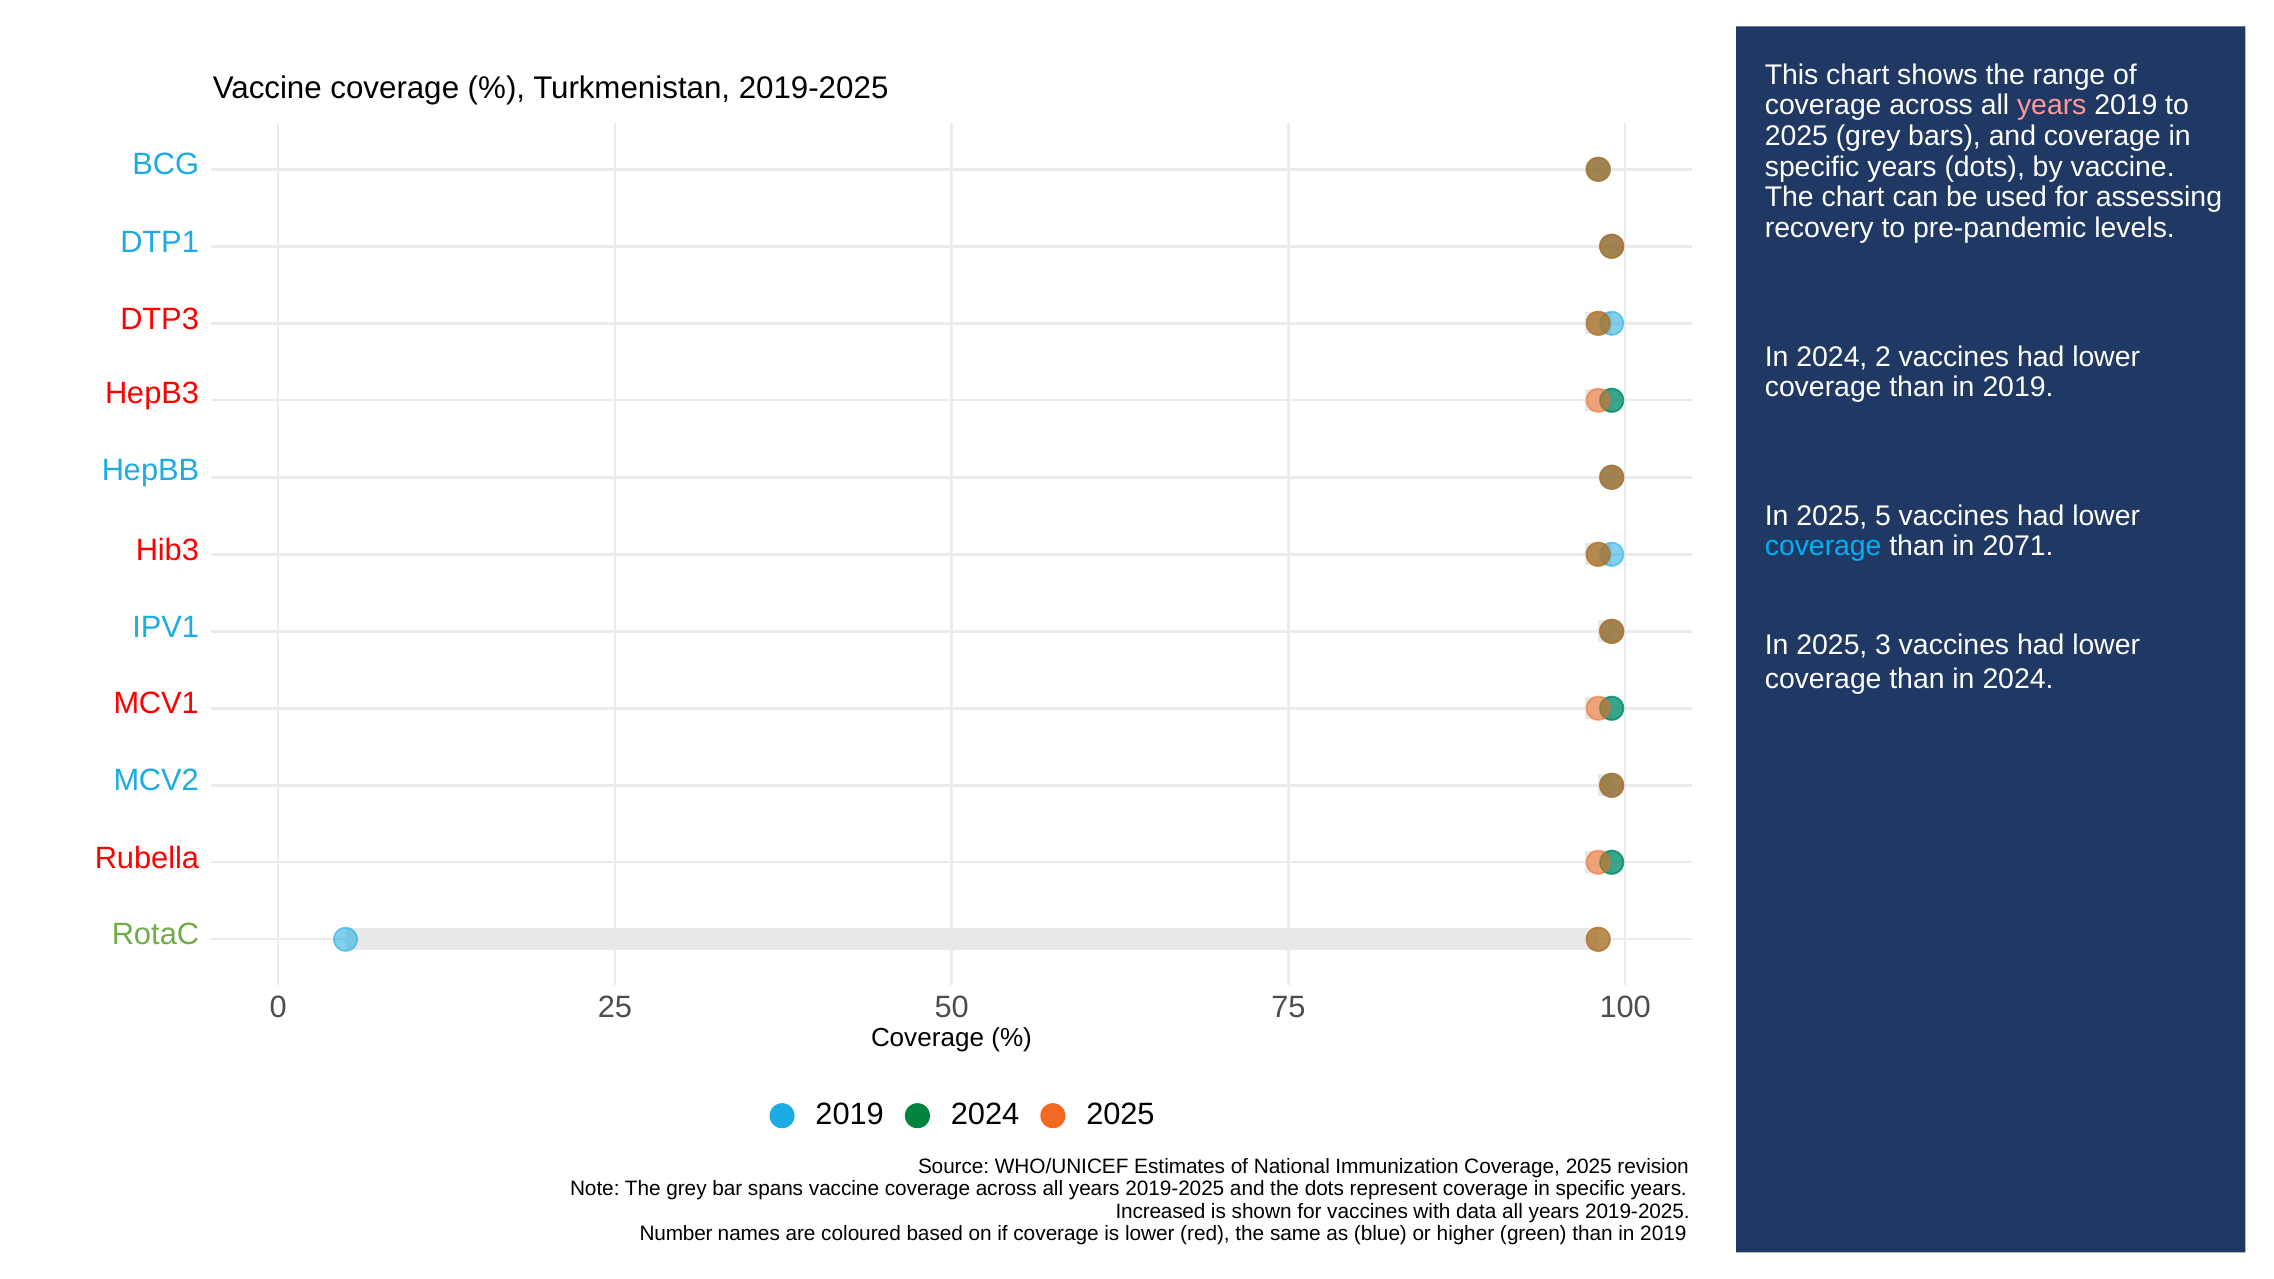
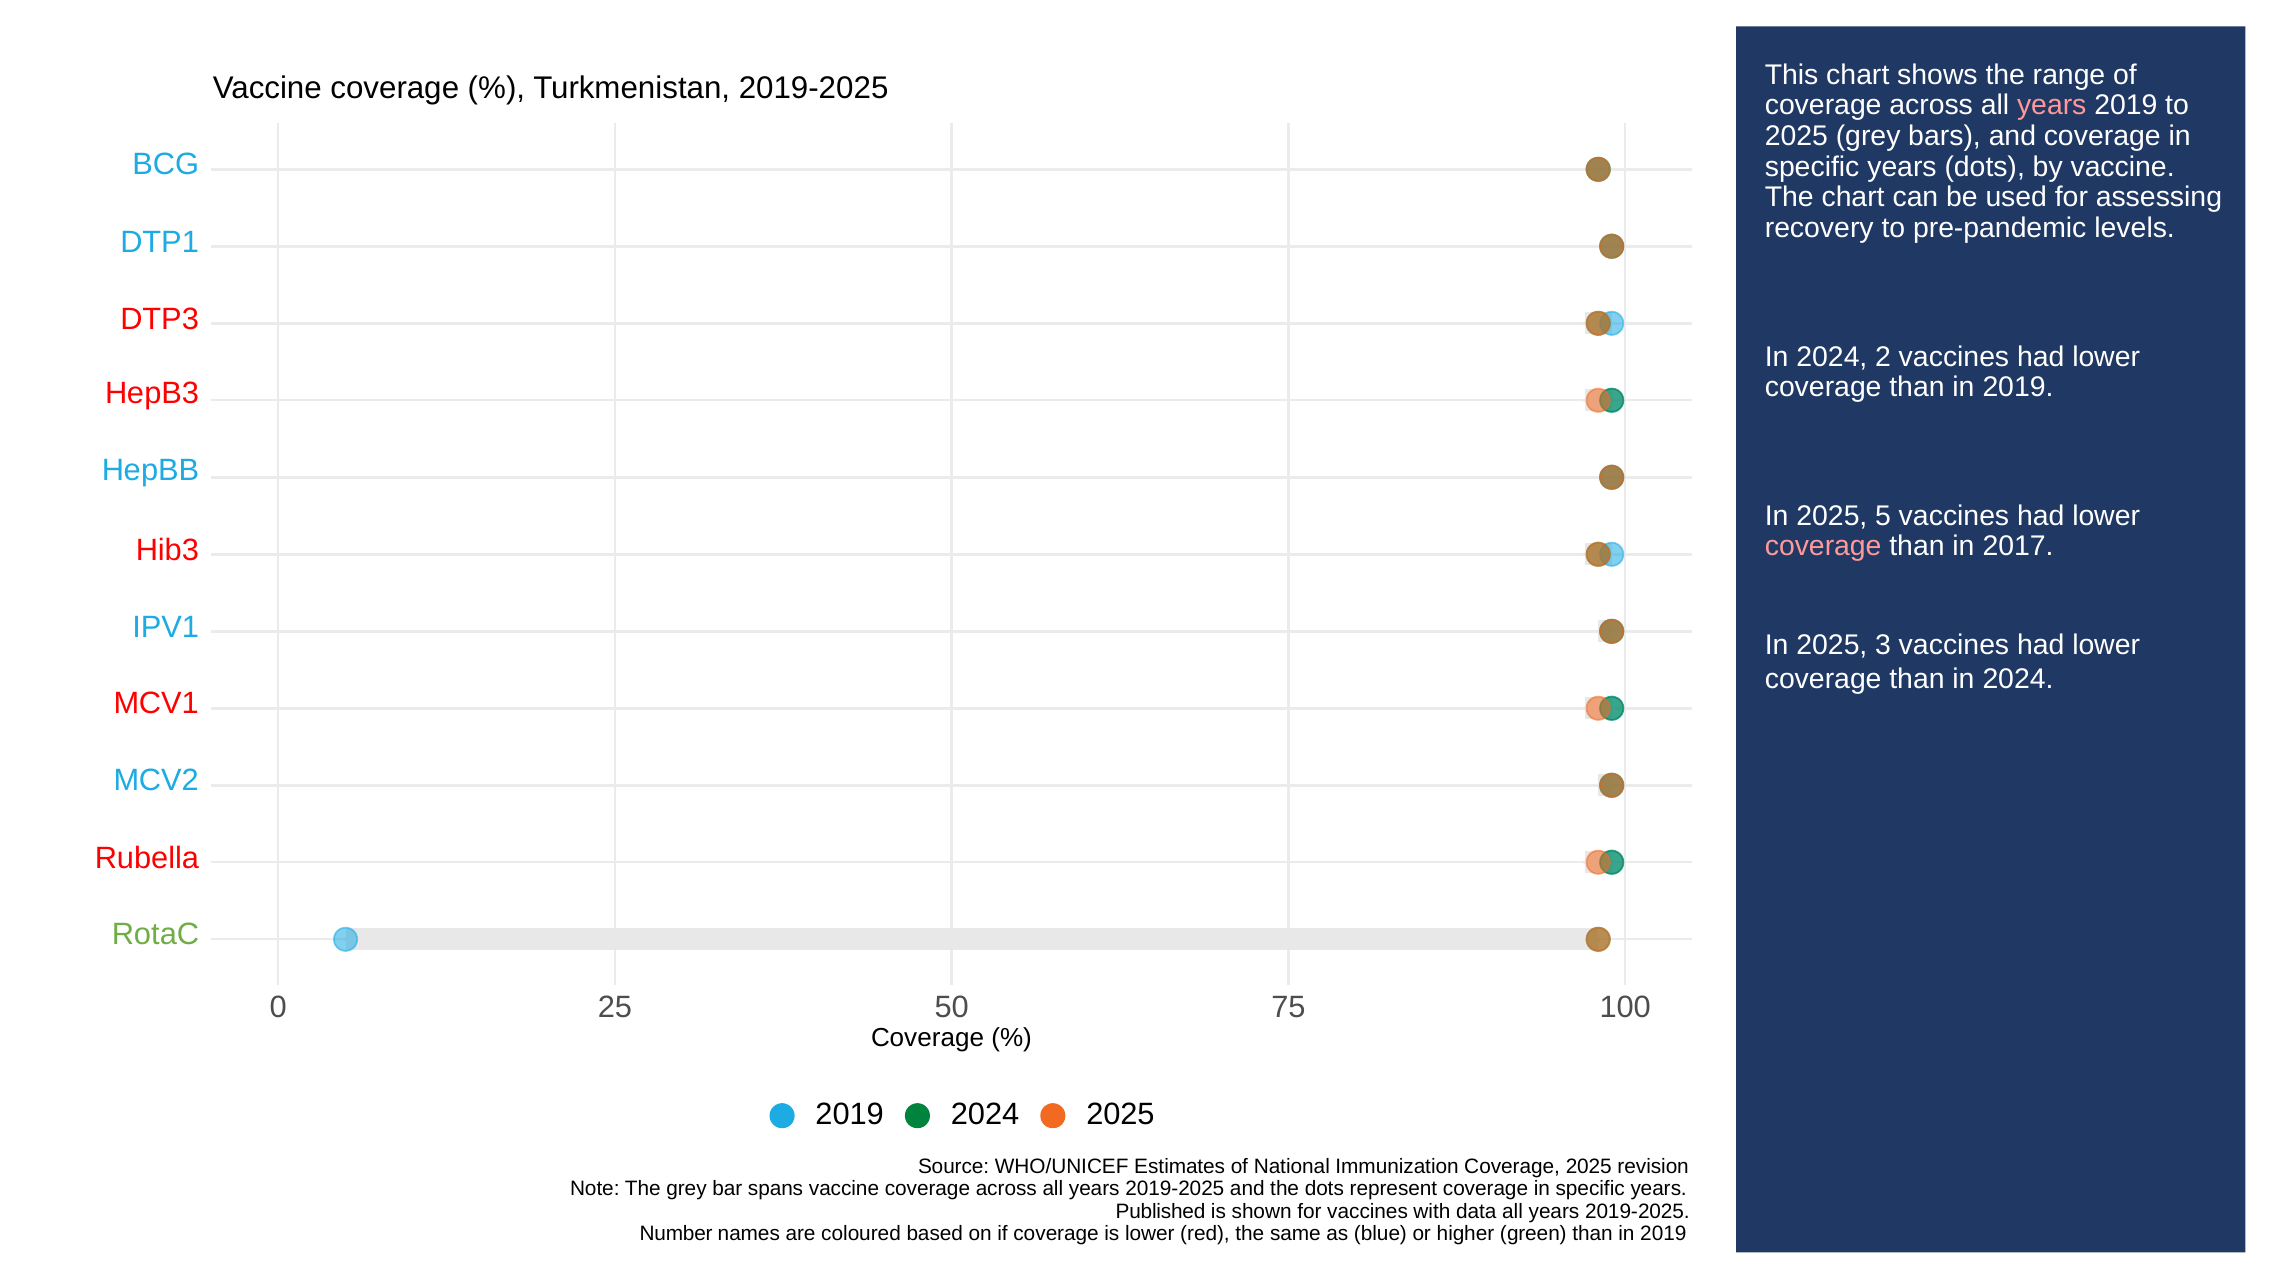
coverage at (1823, 547) colour: light blue -> pink
2071: 2071 -> 2017
Increased: Increased -> Published
